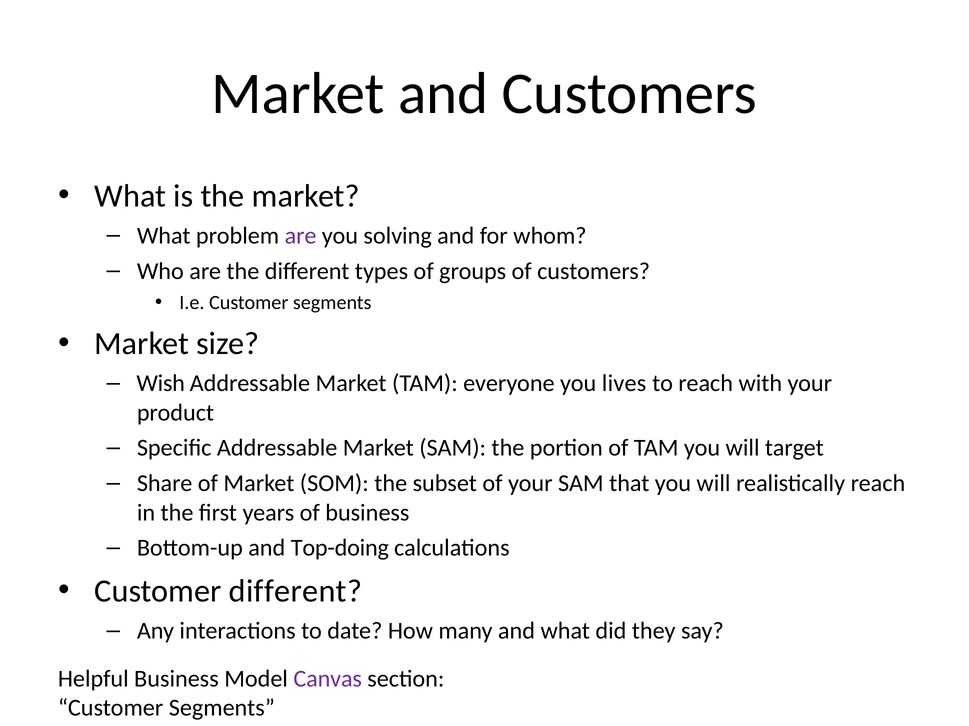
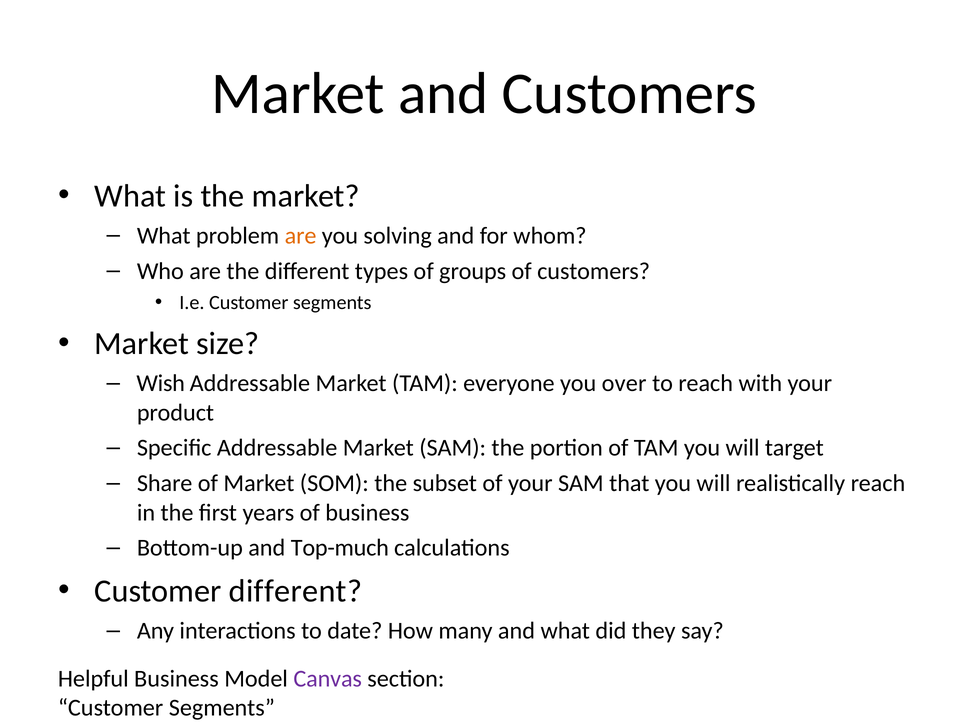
are at (301, 236) colour: purple -> orange
lives: lives -> over
Top-doing: Top-doing -> Top-much
